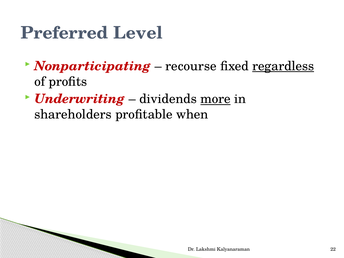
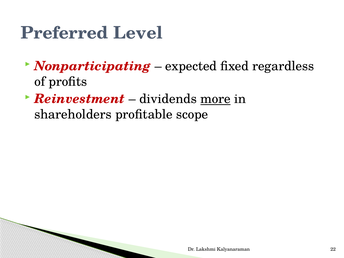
recourse: recourse -> expected
regardless underline: present -> none
Underwriting: Underwriting -> Reinvestment
when: when -> scope
